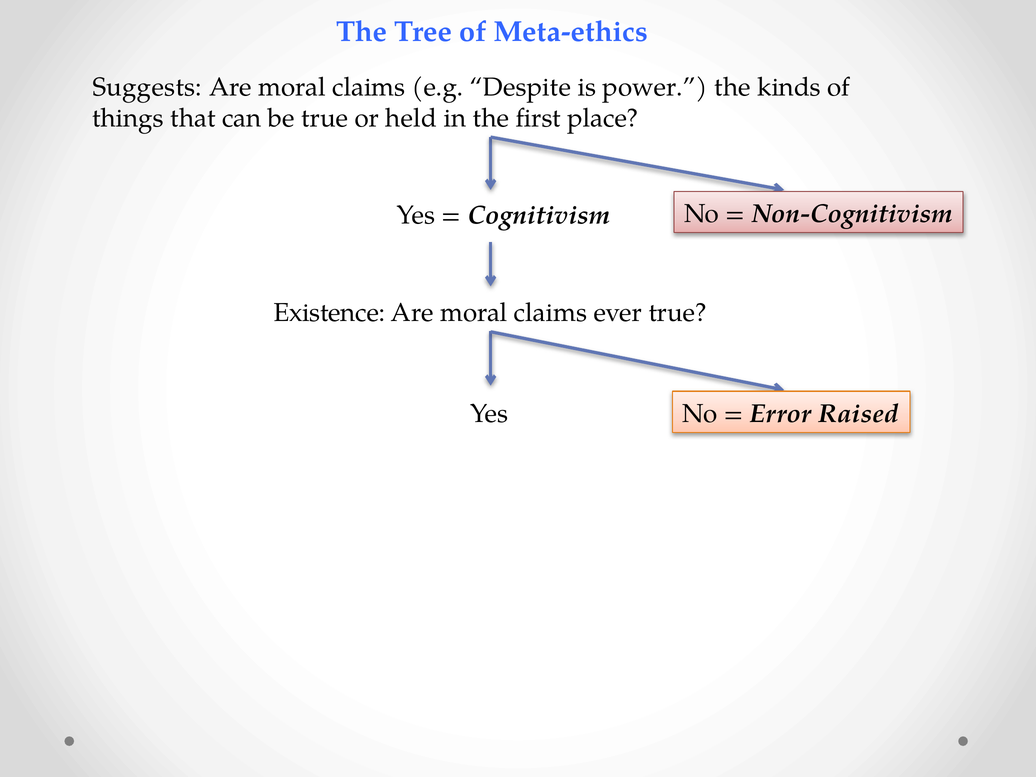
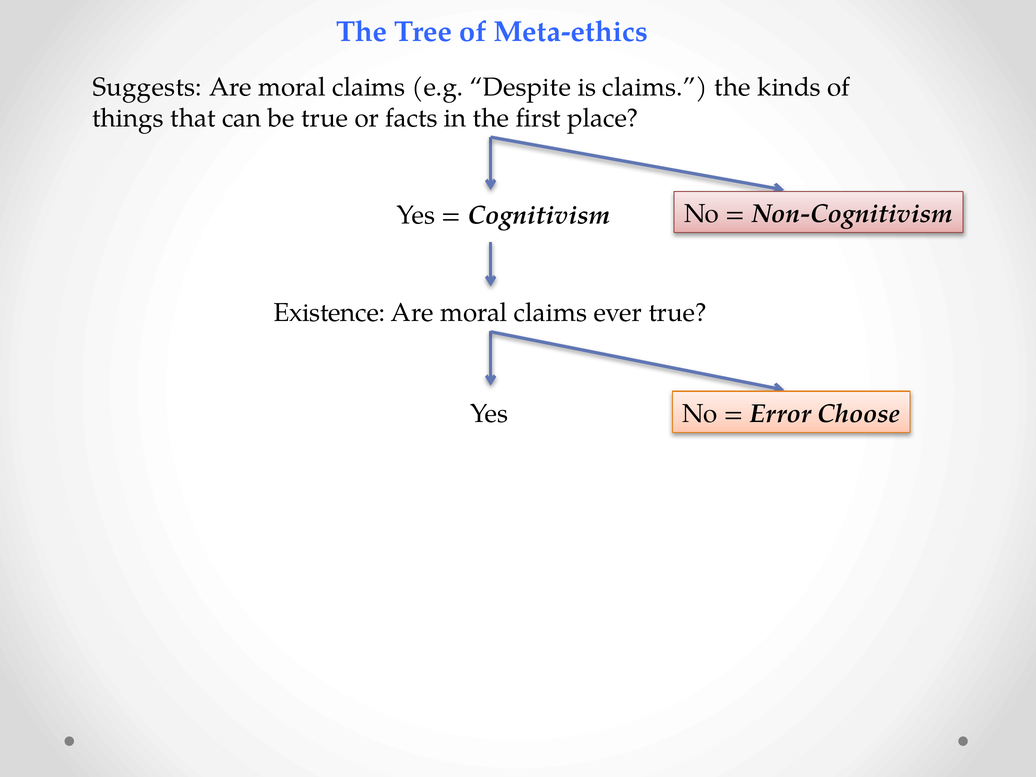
is power: power -> claims
held: held -> facts
Raised: Raised -> Choose
